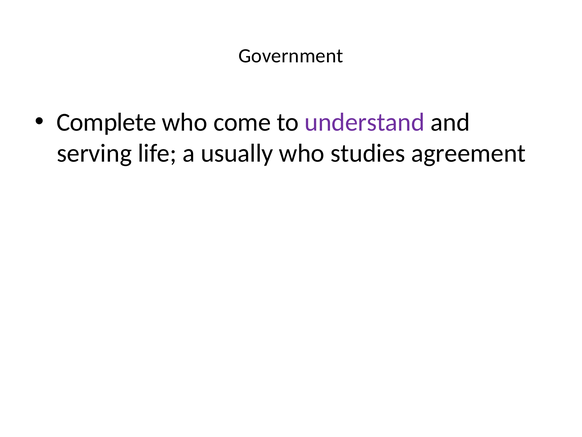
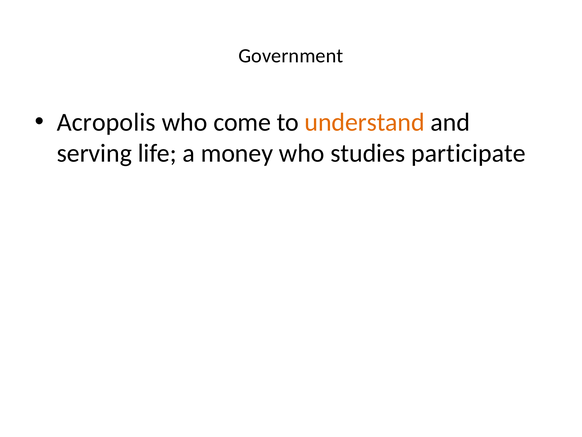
Complete: Complete -> Acropolis
understand colour: purple -> orange
usually: usually -> money
agreement: agreement -> participate
